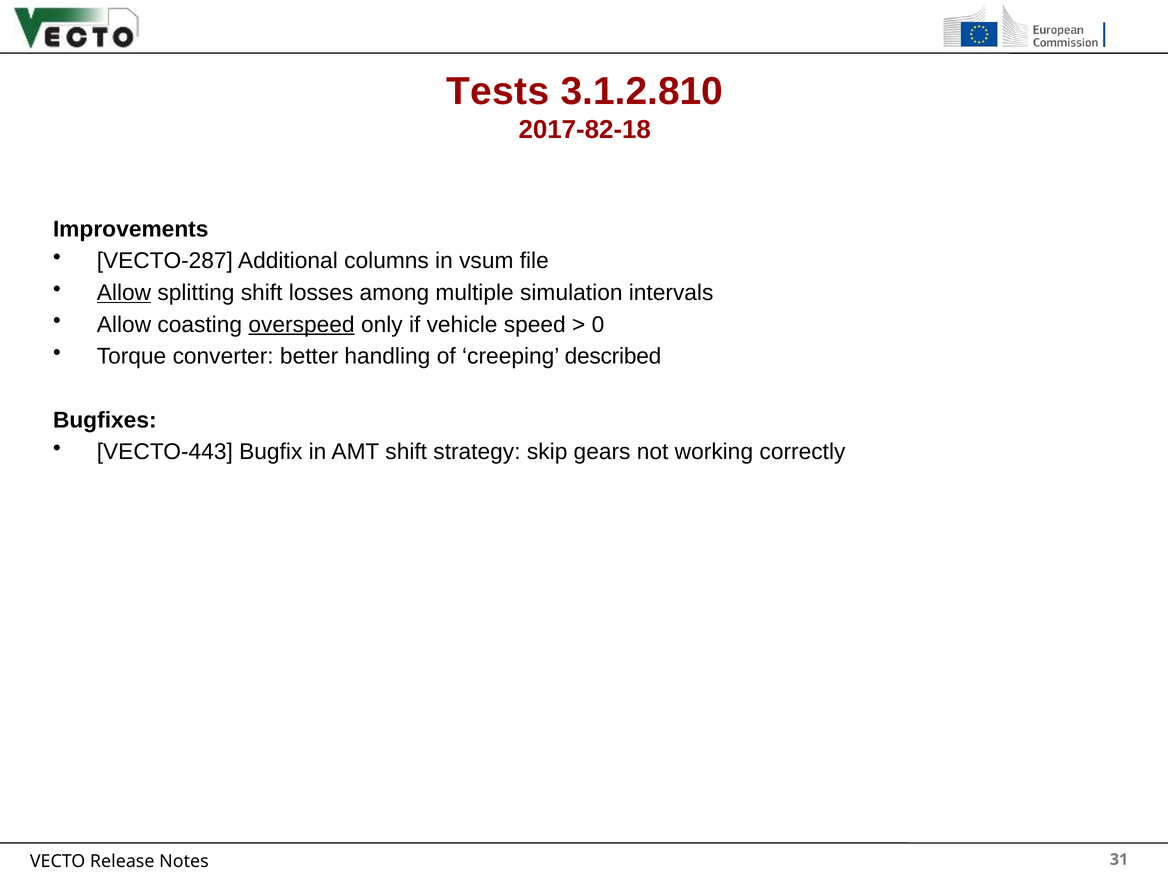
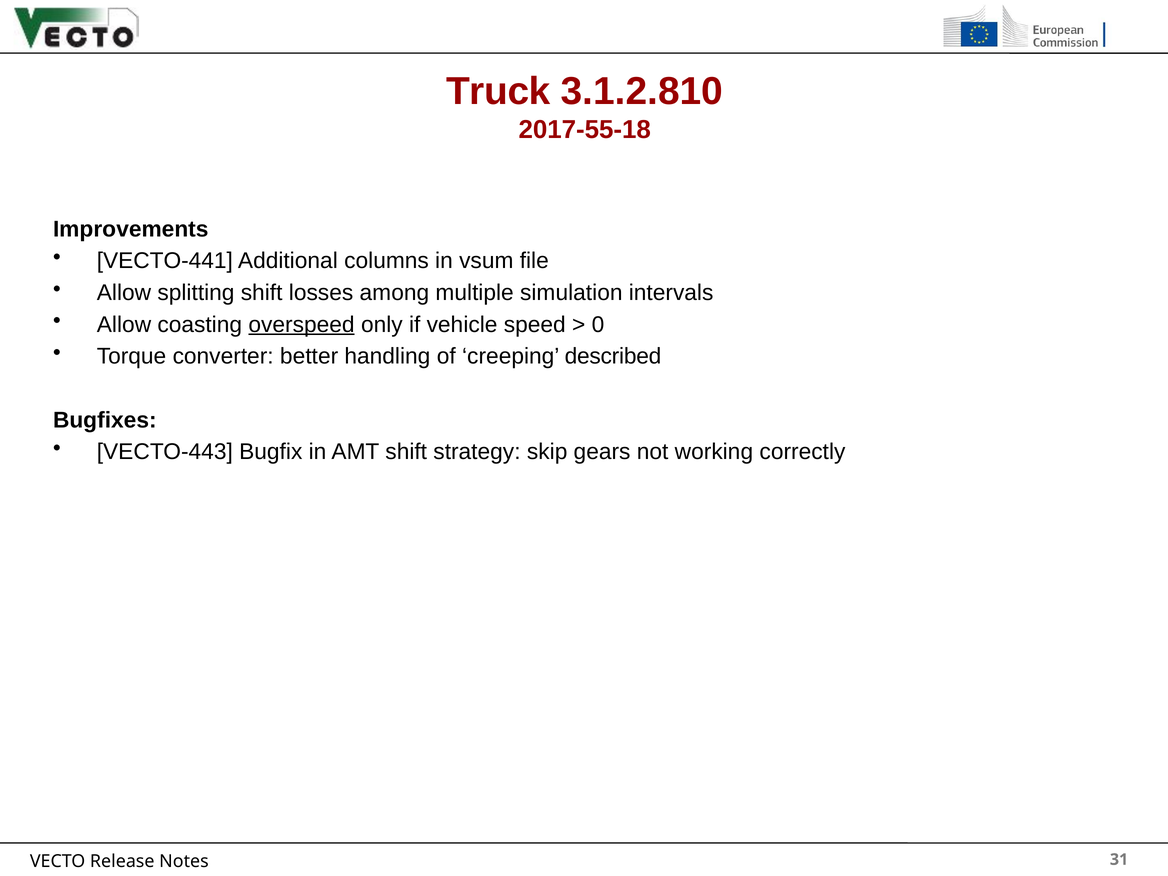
Tests: Tests -> Truck
2017-82-18: 2017-82-18 -> 2017-55-18
VECTO-287: VECTO-287 -> VECTO-441
Allow at (124, 293) underline: present -> none
